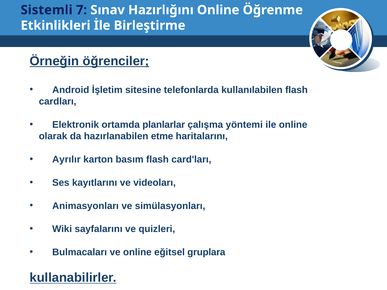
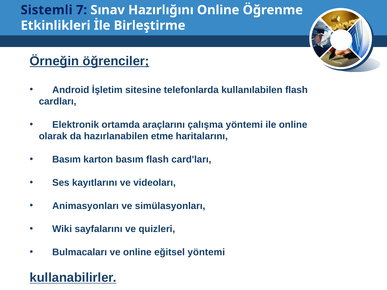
planlarlar: planlarlar -> araçlarını
Ayrılır at (66, 160): Ayrılır -> Basım
eğitsel gruplara: gruplara -> yöntemi
